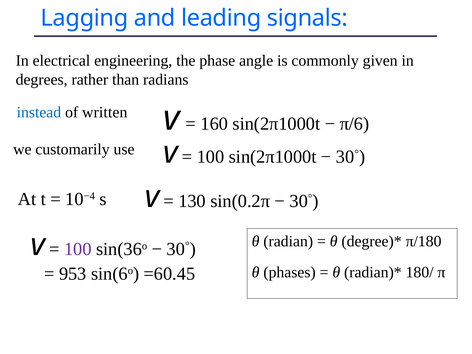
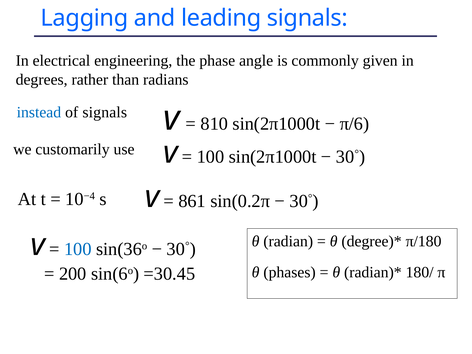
of written: written -> signals
160: 160 -> 810
130: 130 -> 861
100 at (78, 249) colour: purple -> blue
953: 953 -> 200
=60.45: =60.45 -> =30.45
